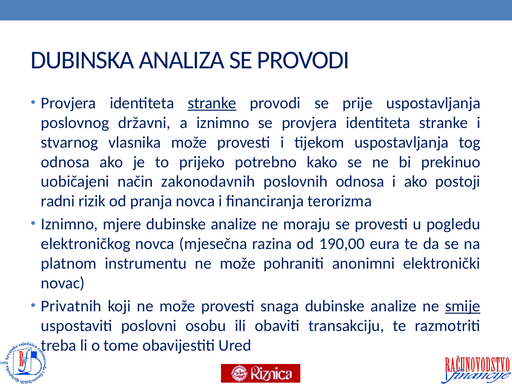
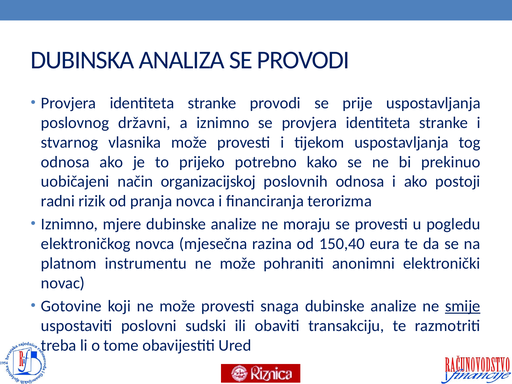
stranke at (212, 103) underline: present -> none
zakonodavnih: zakonodavnih -> organizacijskoj
190,00: 190,00 -> 150,40
Privatnih: Privatnih -> Gotovine
osobu: osobu -> sudski
